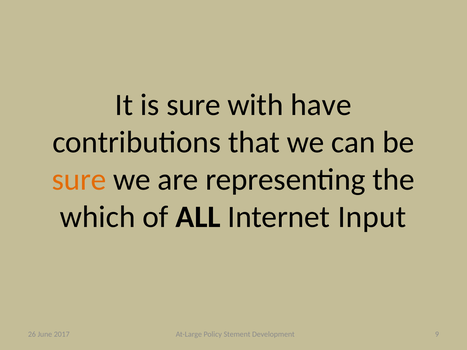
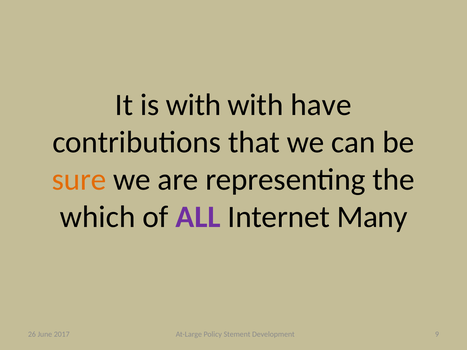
is sure: sure -> with
ALL colour: black -> purple
Input: Input -> Many
